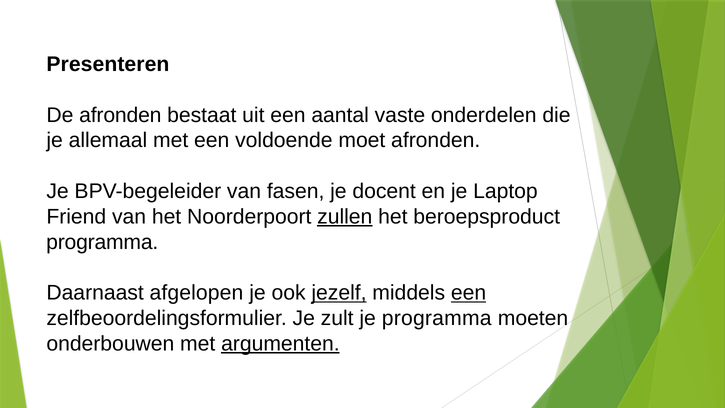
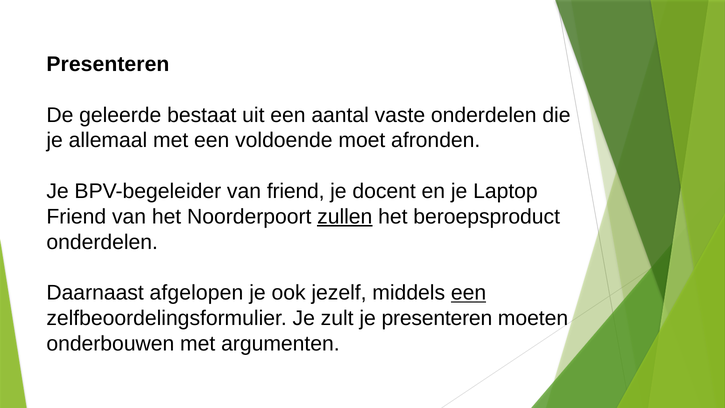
De afronden: afronden -> geleerde
van fasen: fasen -> friend
programma at (102, 242): programma -> onderdelen
jezelf underline: present -> none
je programma: programma -> presenteren
argumenten underline: present -> none
